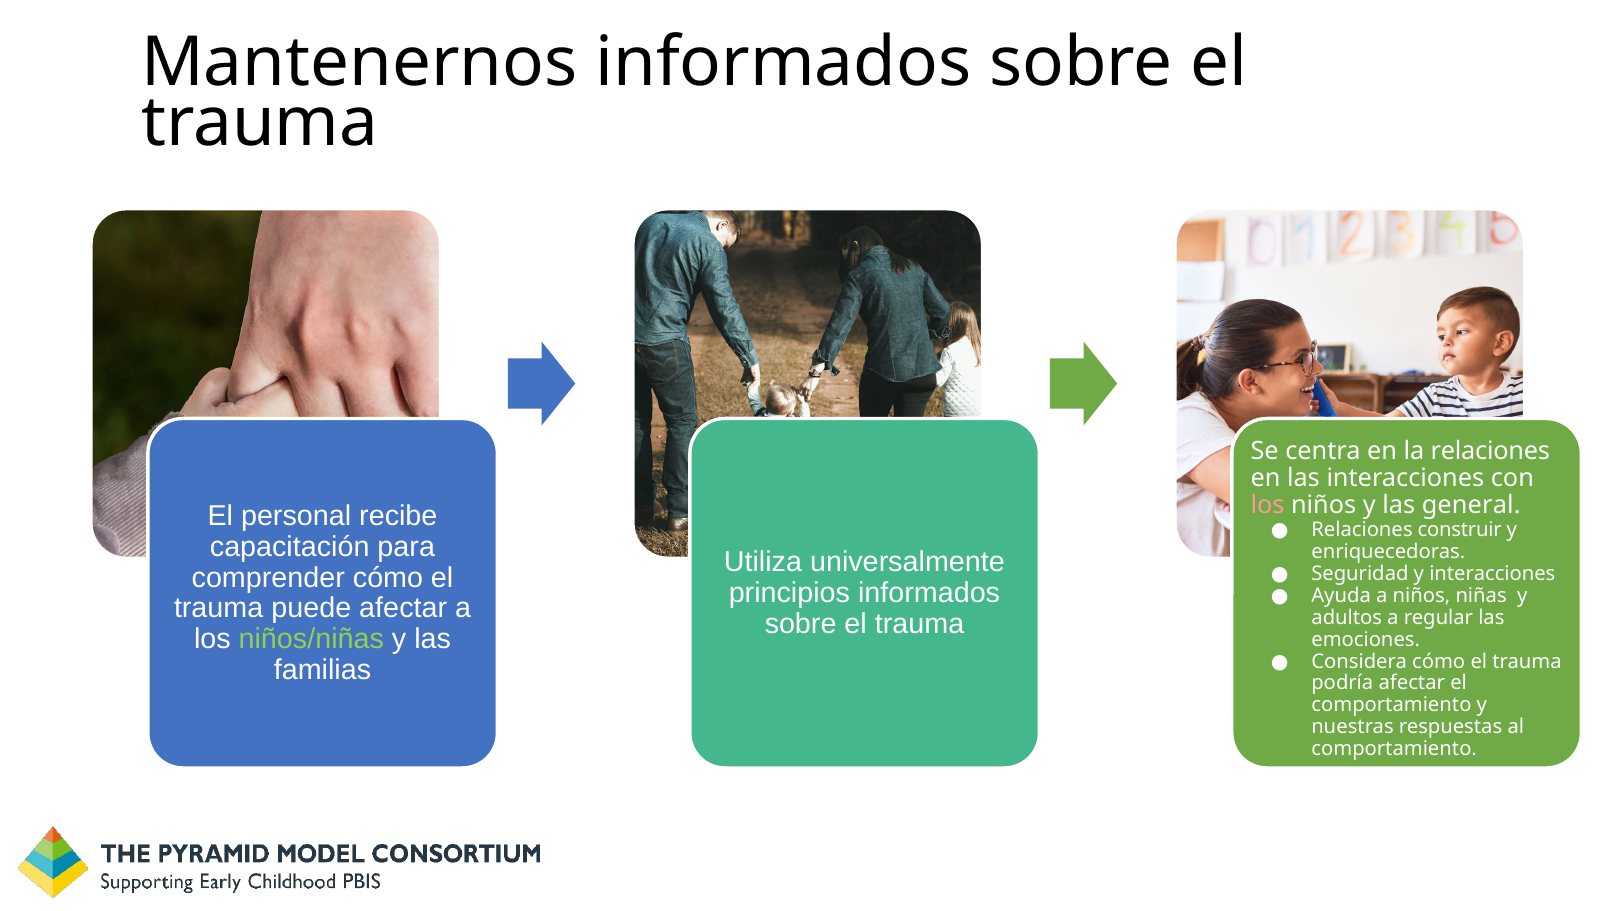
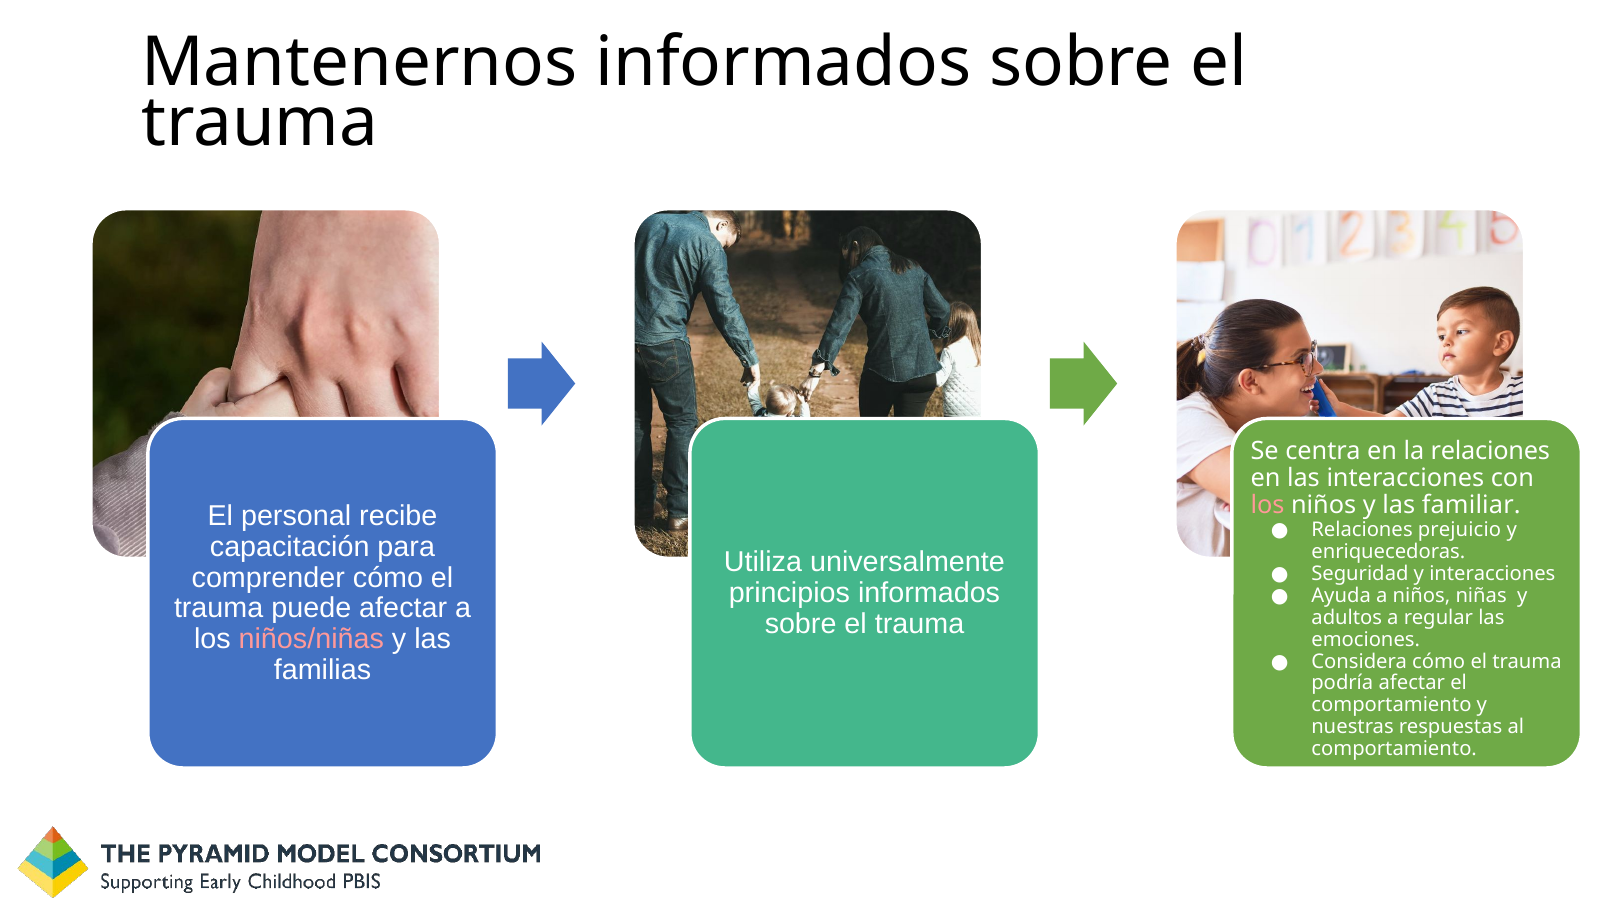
general: general -> familiar
construir: construir -> prejuicio
niños/niñas colour: light green -> pink
